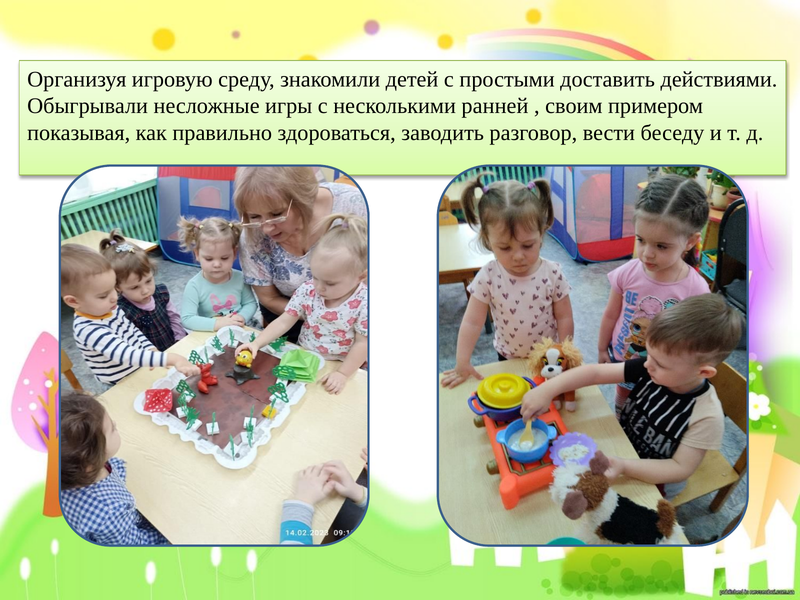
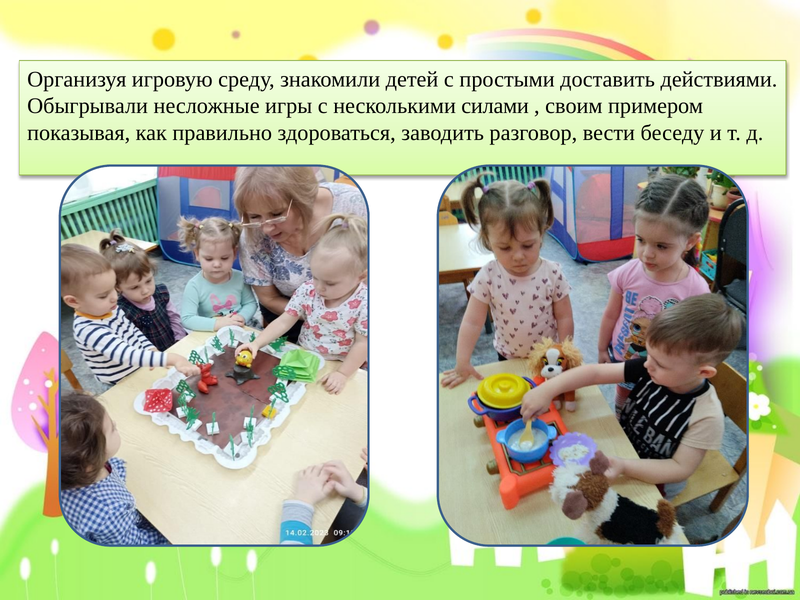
ранней: ранней -> силами
